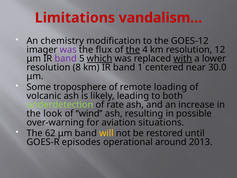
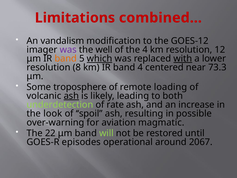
vandalism…: vandalism… -> combined…
chemistry: chemistry -> vandalism
flux: flux -> well
the at (133, 50) underline: present -> none
band at (66, 58) colour: purple -> orange
band 1: 1 -> 4
30.0: 30.0 -> 73.3
ash at (71, 96) underline: none -> present
wind: wind -> spoil
situations: situations -> magmatic
62: 62 -> 22
will colour: yellow -> light green
2013: 2013 -> 2067
